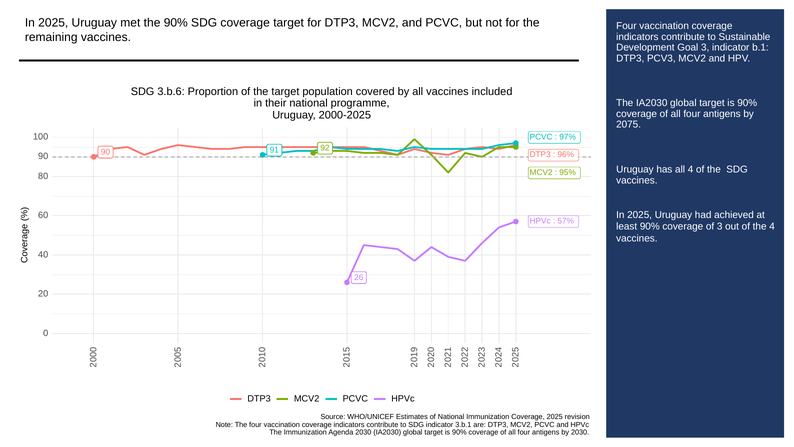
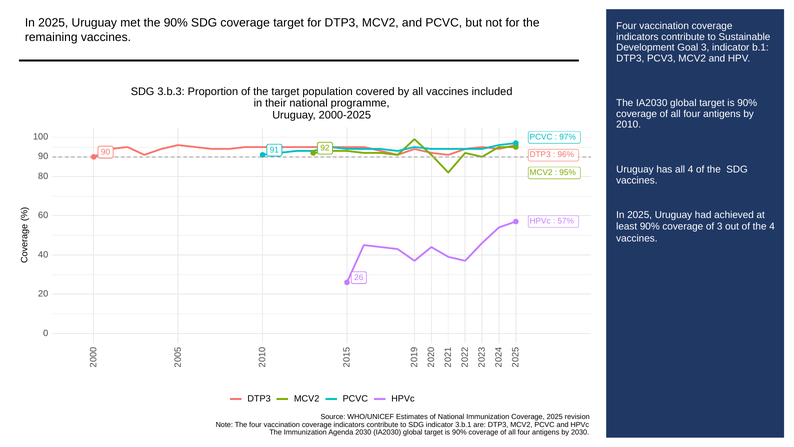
3.b.6: 3.b.6 -> 3.b.3
2075: 2075 -> 2010
